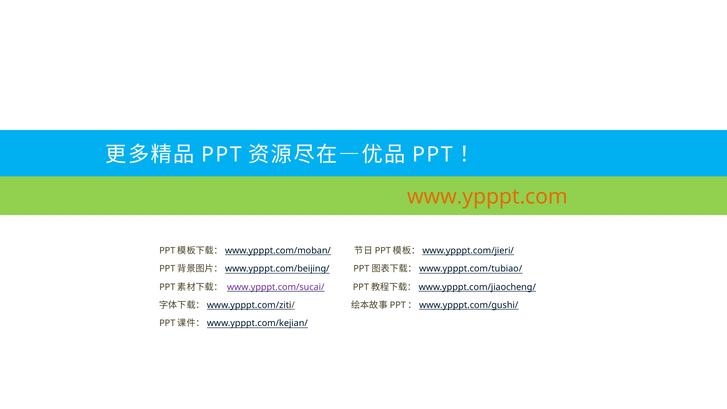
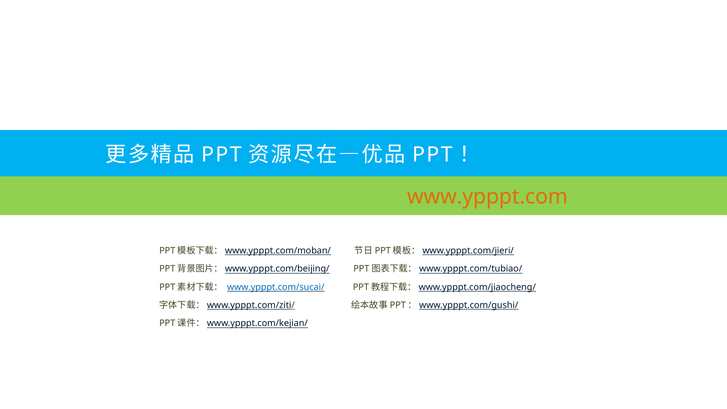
www.ypppt.com/sucai/ colour: purple -> blue
